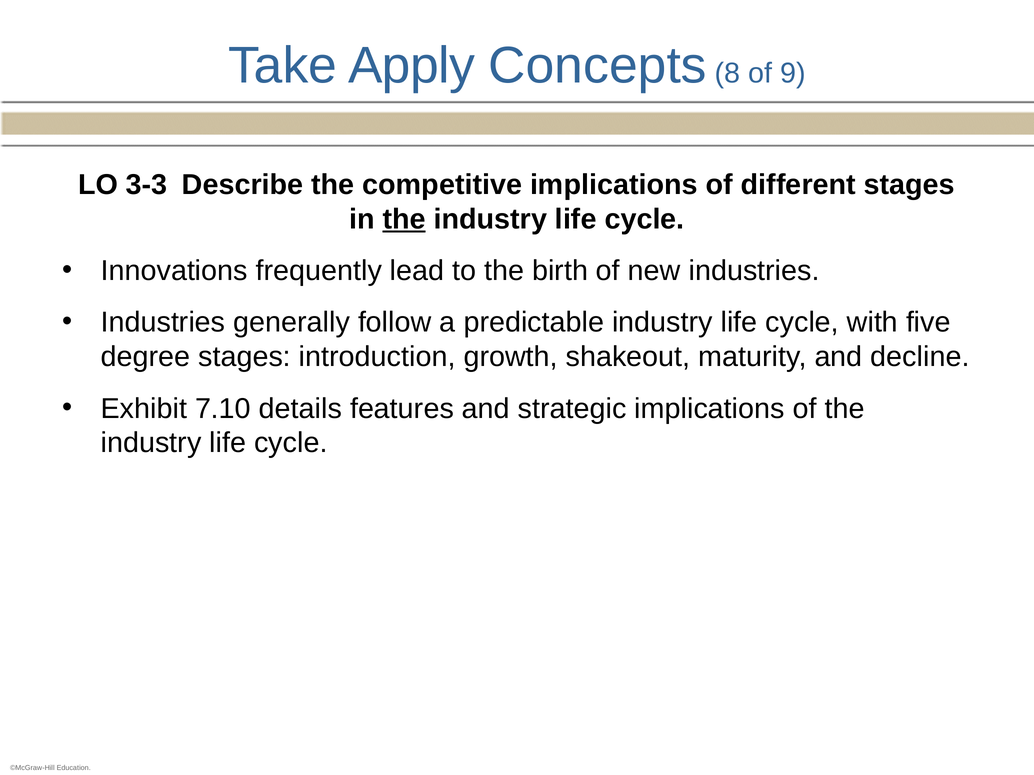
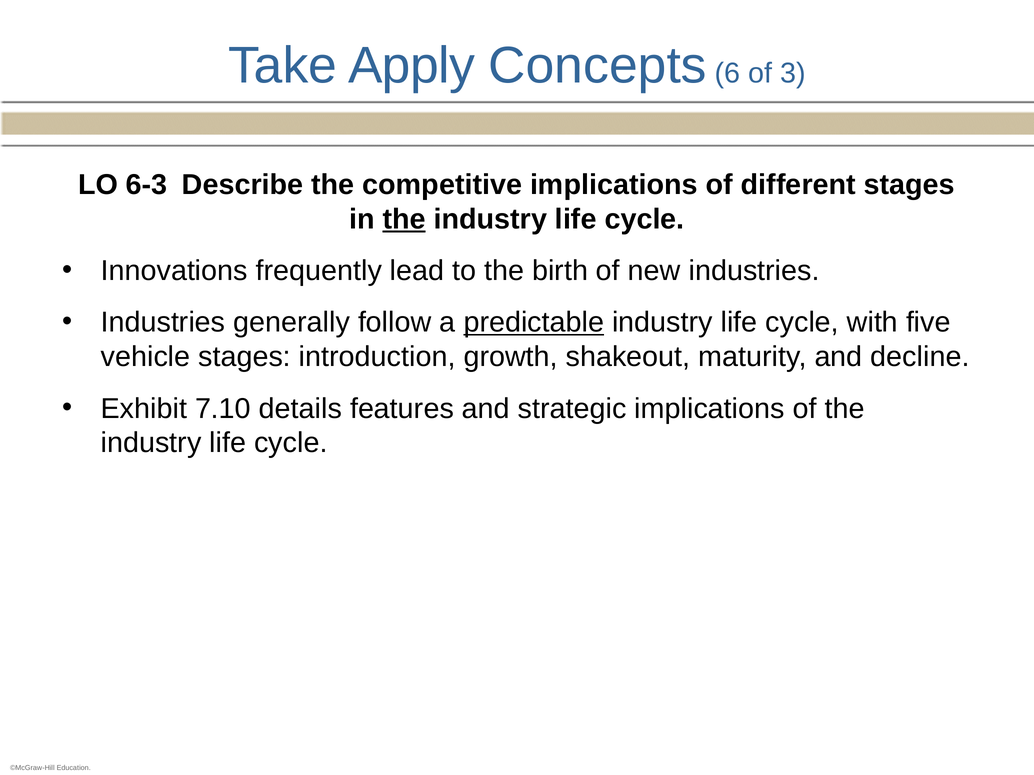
8: 8 -> 6
9: 9 -> 3
3-3: 3-3 -> 6-3
predictable underline: none -> present
degree: degree -> vehicle
